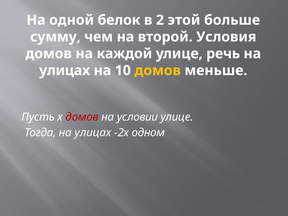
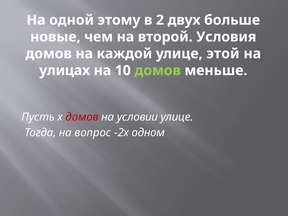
белок: белок -> этому
этой: этой -> двух
сумму: сумму -> новые
речь: речь -> этой
домов at (158, 70) colour: yellow -> light green
Тогда на улицах: улицах -> вопрос
